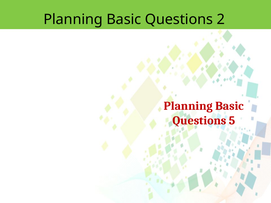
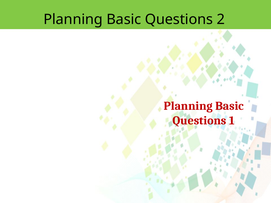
5: 5 -> 1
